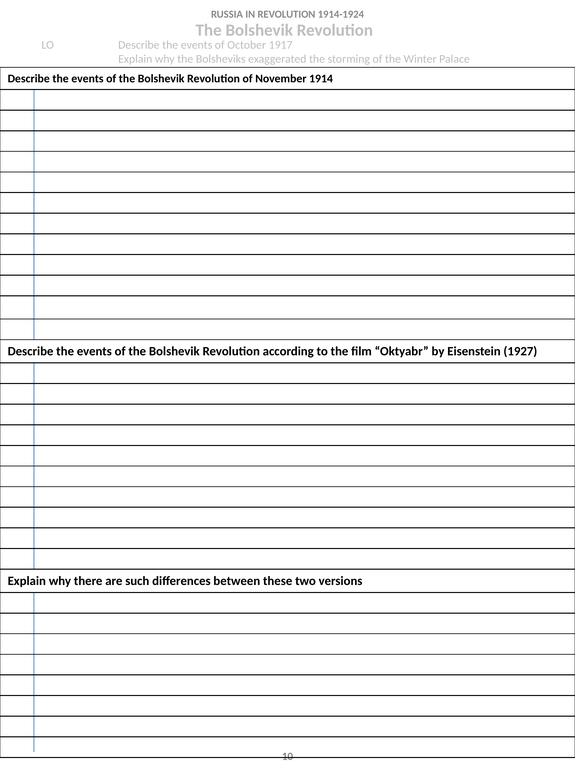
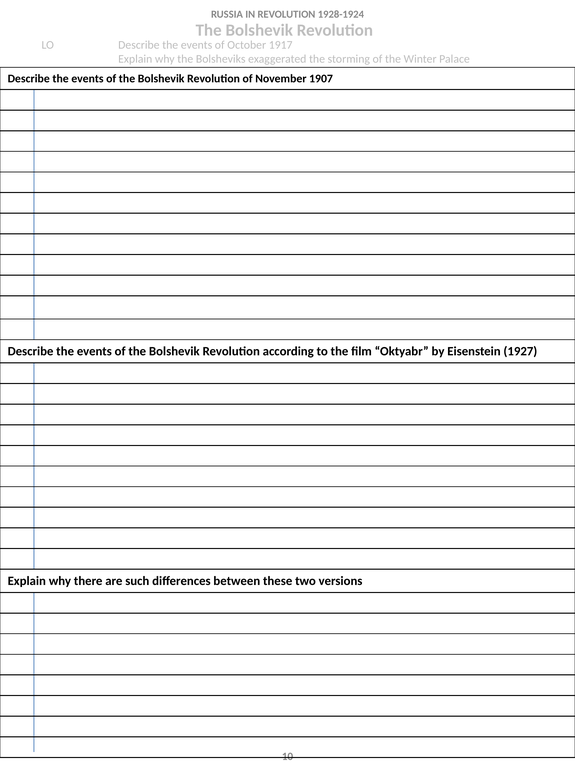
1914-1924: 1914-1924 -> 1928-1924
1914: 1914 -> 1907
